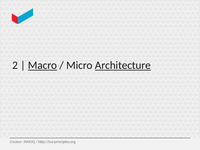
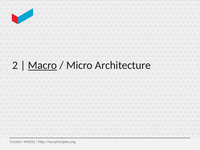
Architecture underline: present -> none
